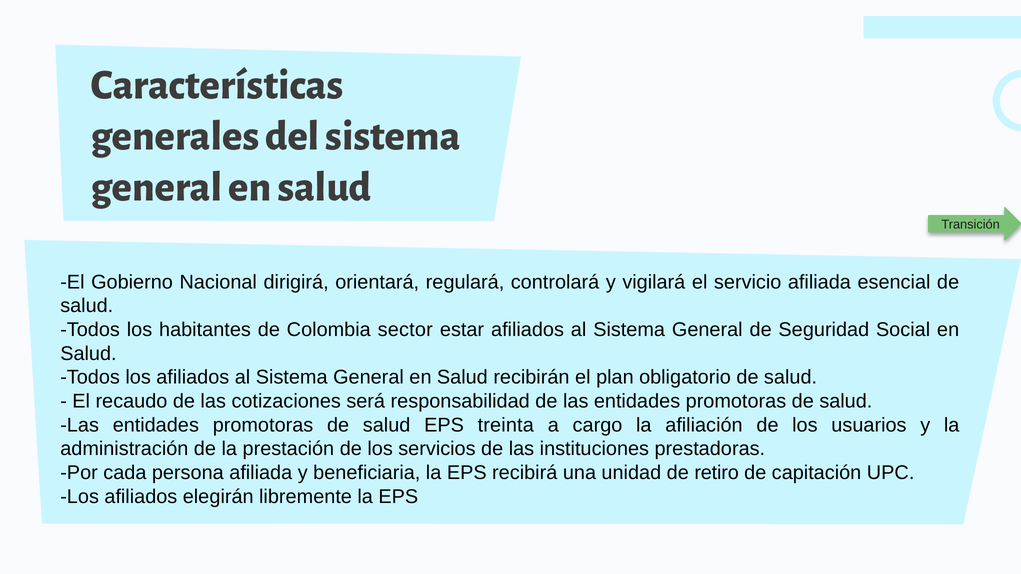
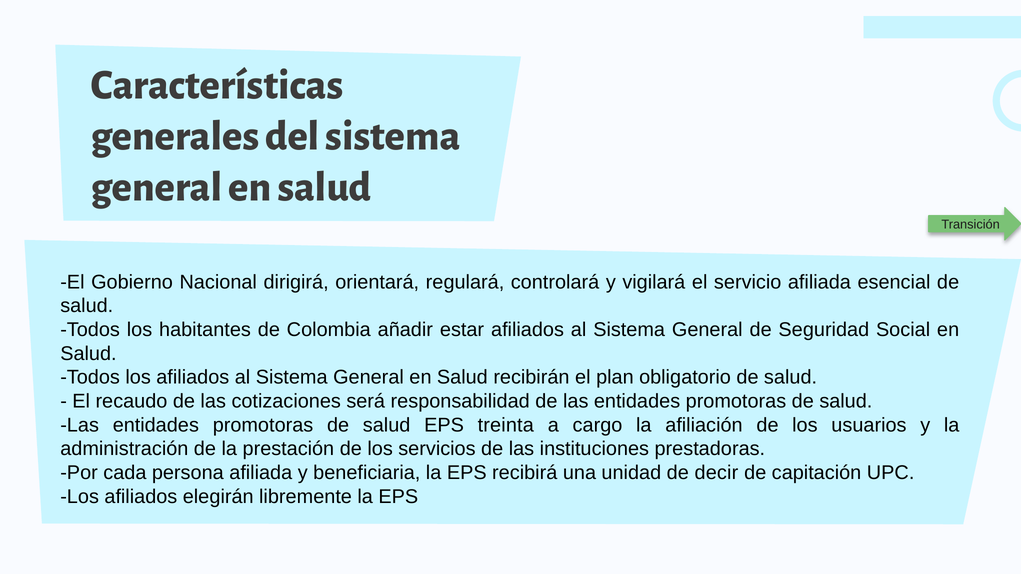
sector: sector -> añadir
retiro: retiro -> decir
